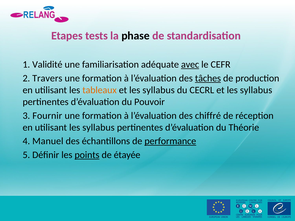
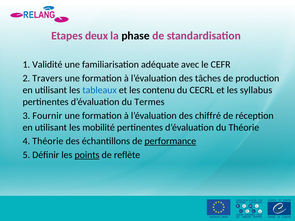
tests: tests -> deux
avec underline: present -> none
tâches underline: present -> none
tableaux colour: orange -> blue
syllabus at (159, 90): syllabus -> contenu
Pouvoir: Pouvoir -> Termes
utilisant les syllabus: syllabus -> mobilité
4 Manuel: Manuel -> Théorie
étayée: étayée -> reflète
